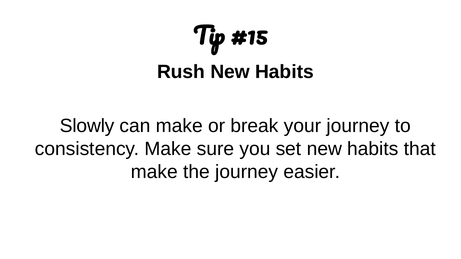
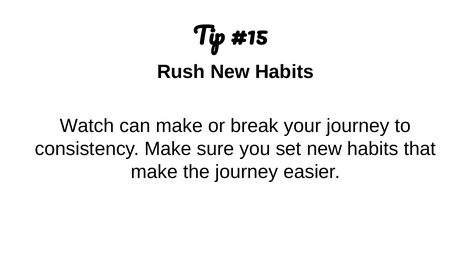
Slowly: Slowly -> Watch
